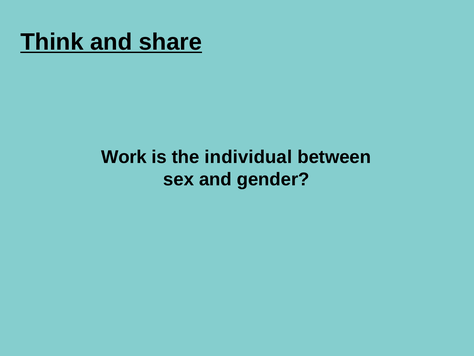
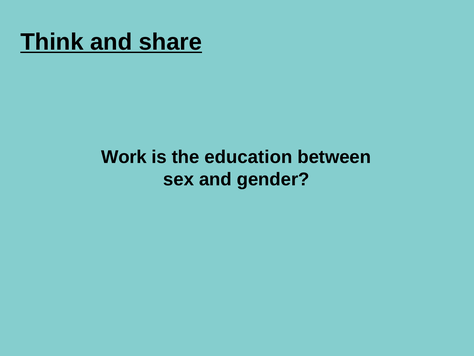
individual: individual -> education
